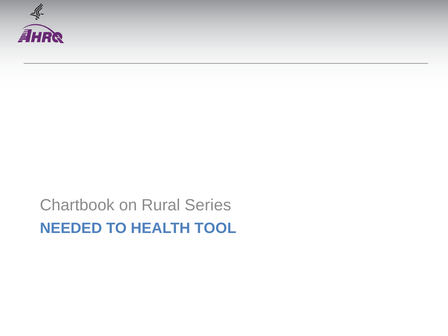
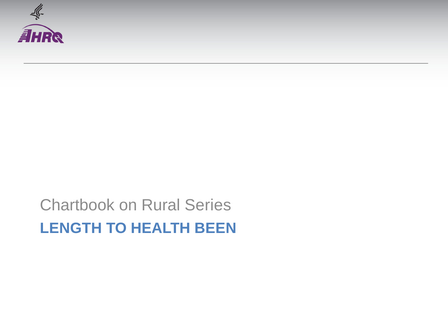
NEEDED: NEEDED -> LENGTH
TOOL: TOOL -> BEEN
